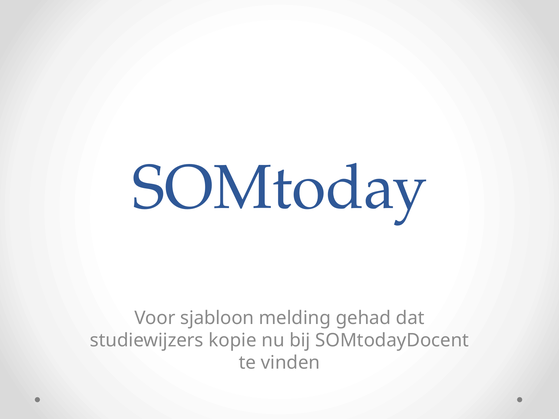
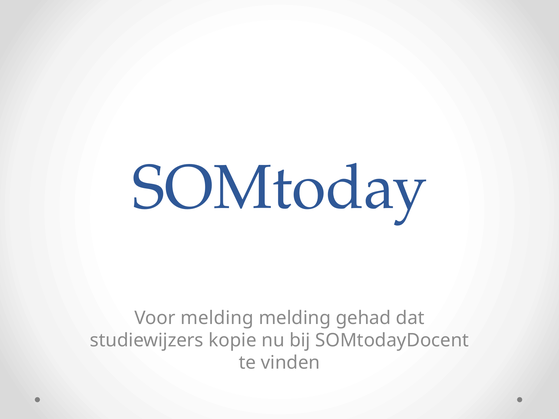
Voor sjabloon: sjabloon -> melding
